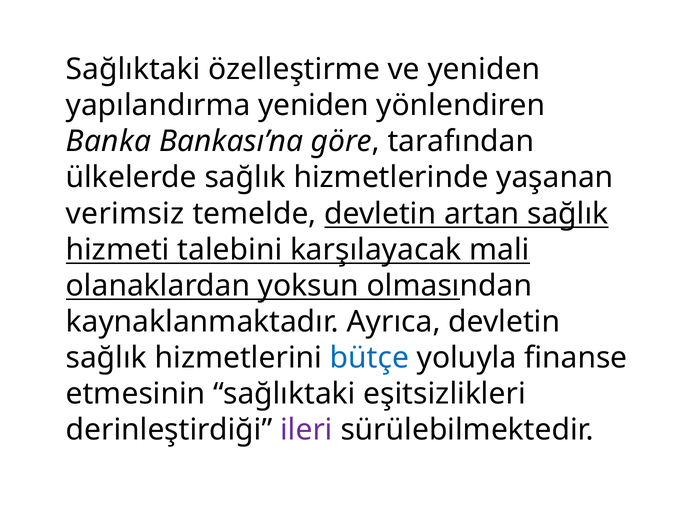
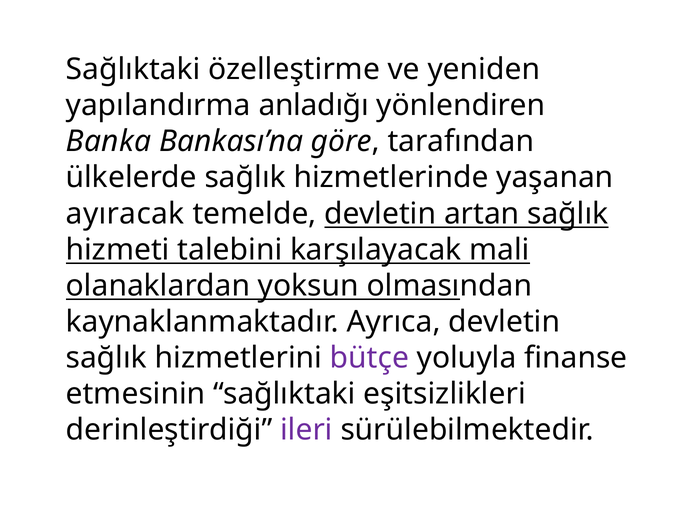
yapılandırma yeniden: yeniden -> anladığı
verimsiz: verimsiz -> ayıracak
bütçe colour: blue -> purple
